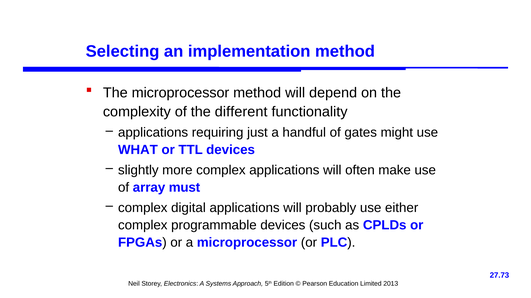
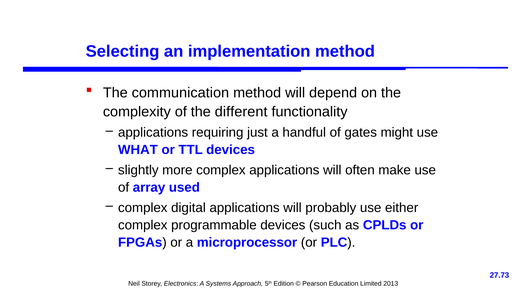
The microprocessor: microprocessor -> communication
must: must -> used
